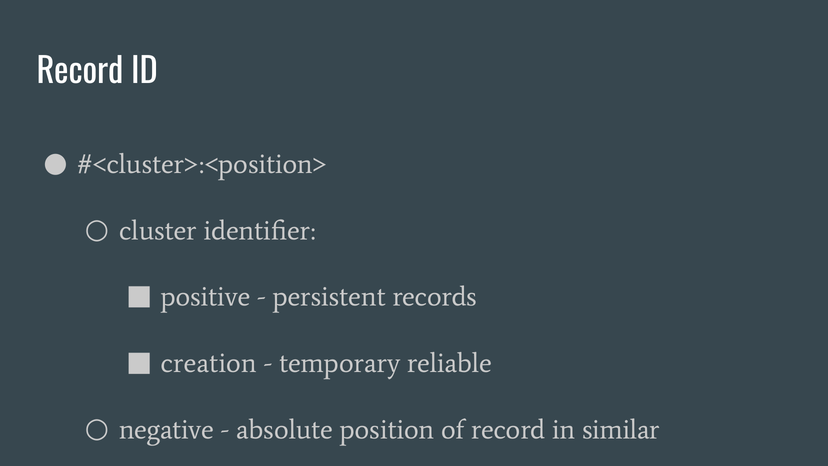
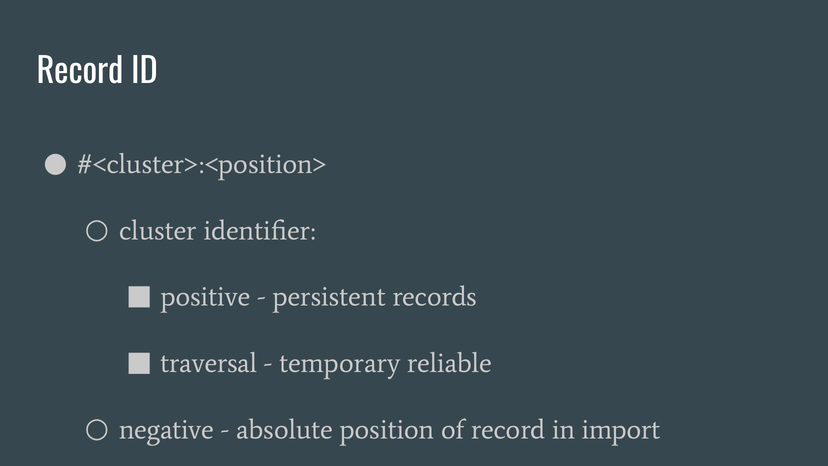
creation: creation -> traversal
similar: similar -> import
